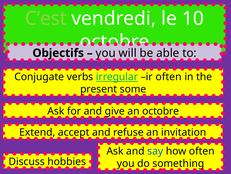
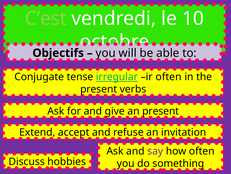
verbs: verbs -> tense
some: some -> verbs
an octobre: octobre -> present
say colour: blue -> purple
